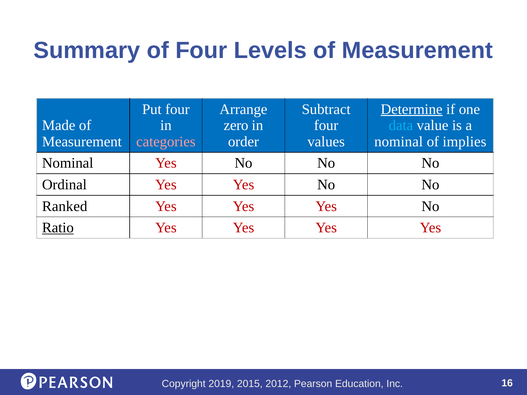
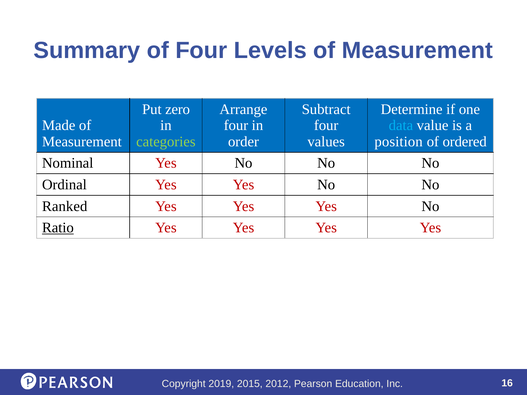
Put four: four -> zero
Determine underline: present -> none
zero at (236, 125): zero -> four
categories colour: pink -> light green
nominal at (399, 142): nominal -> position
implies: implies -> ordered
